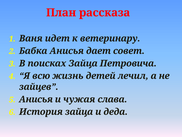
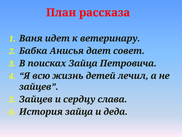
Анисья at (36, 99): Анисья -> Зайцев
чужая: чужая -> сердцу
